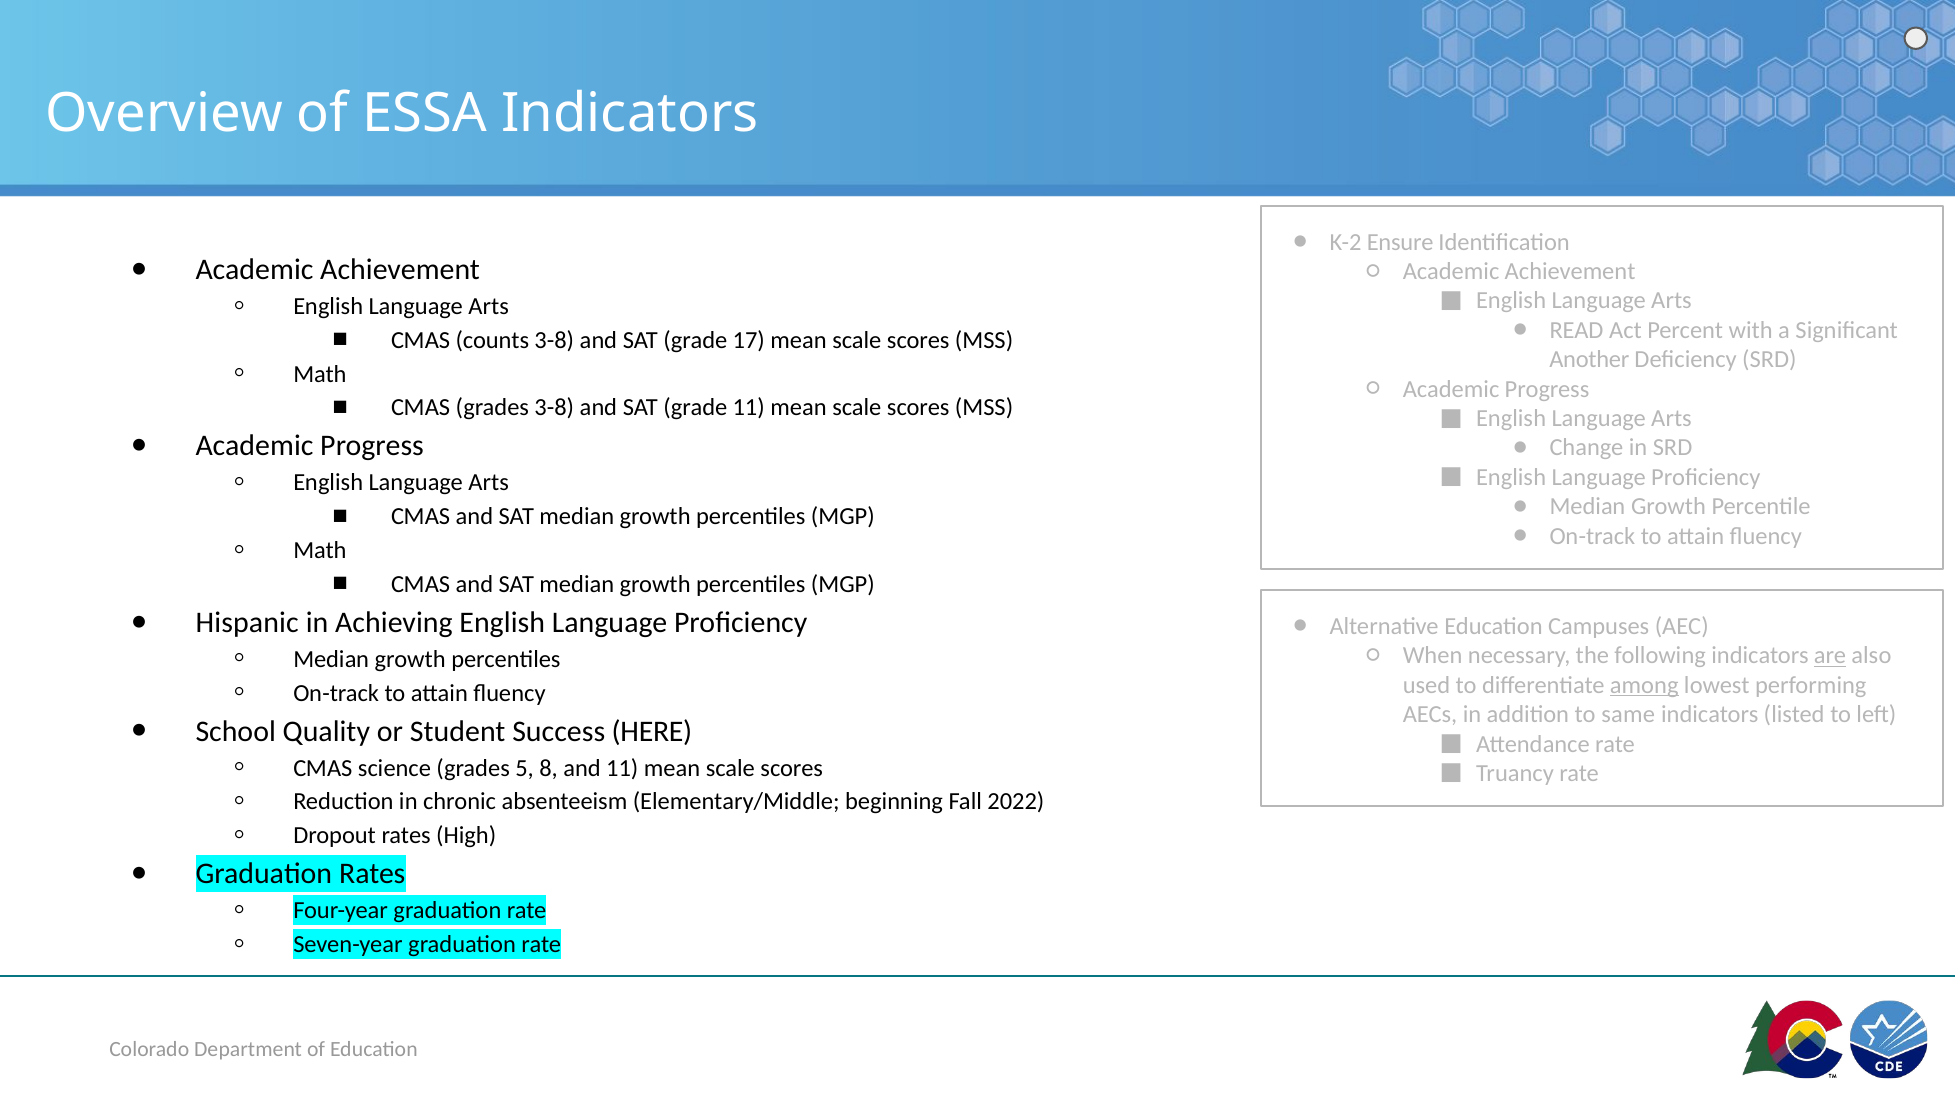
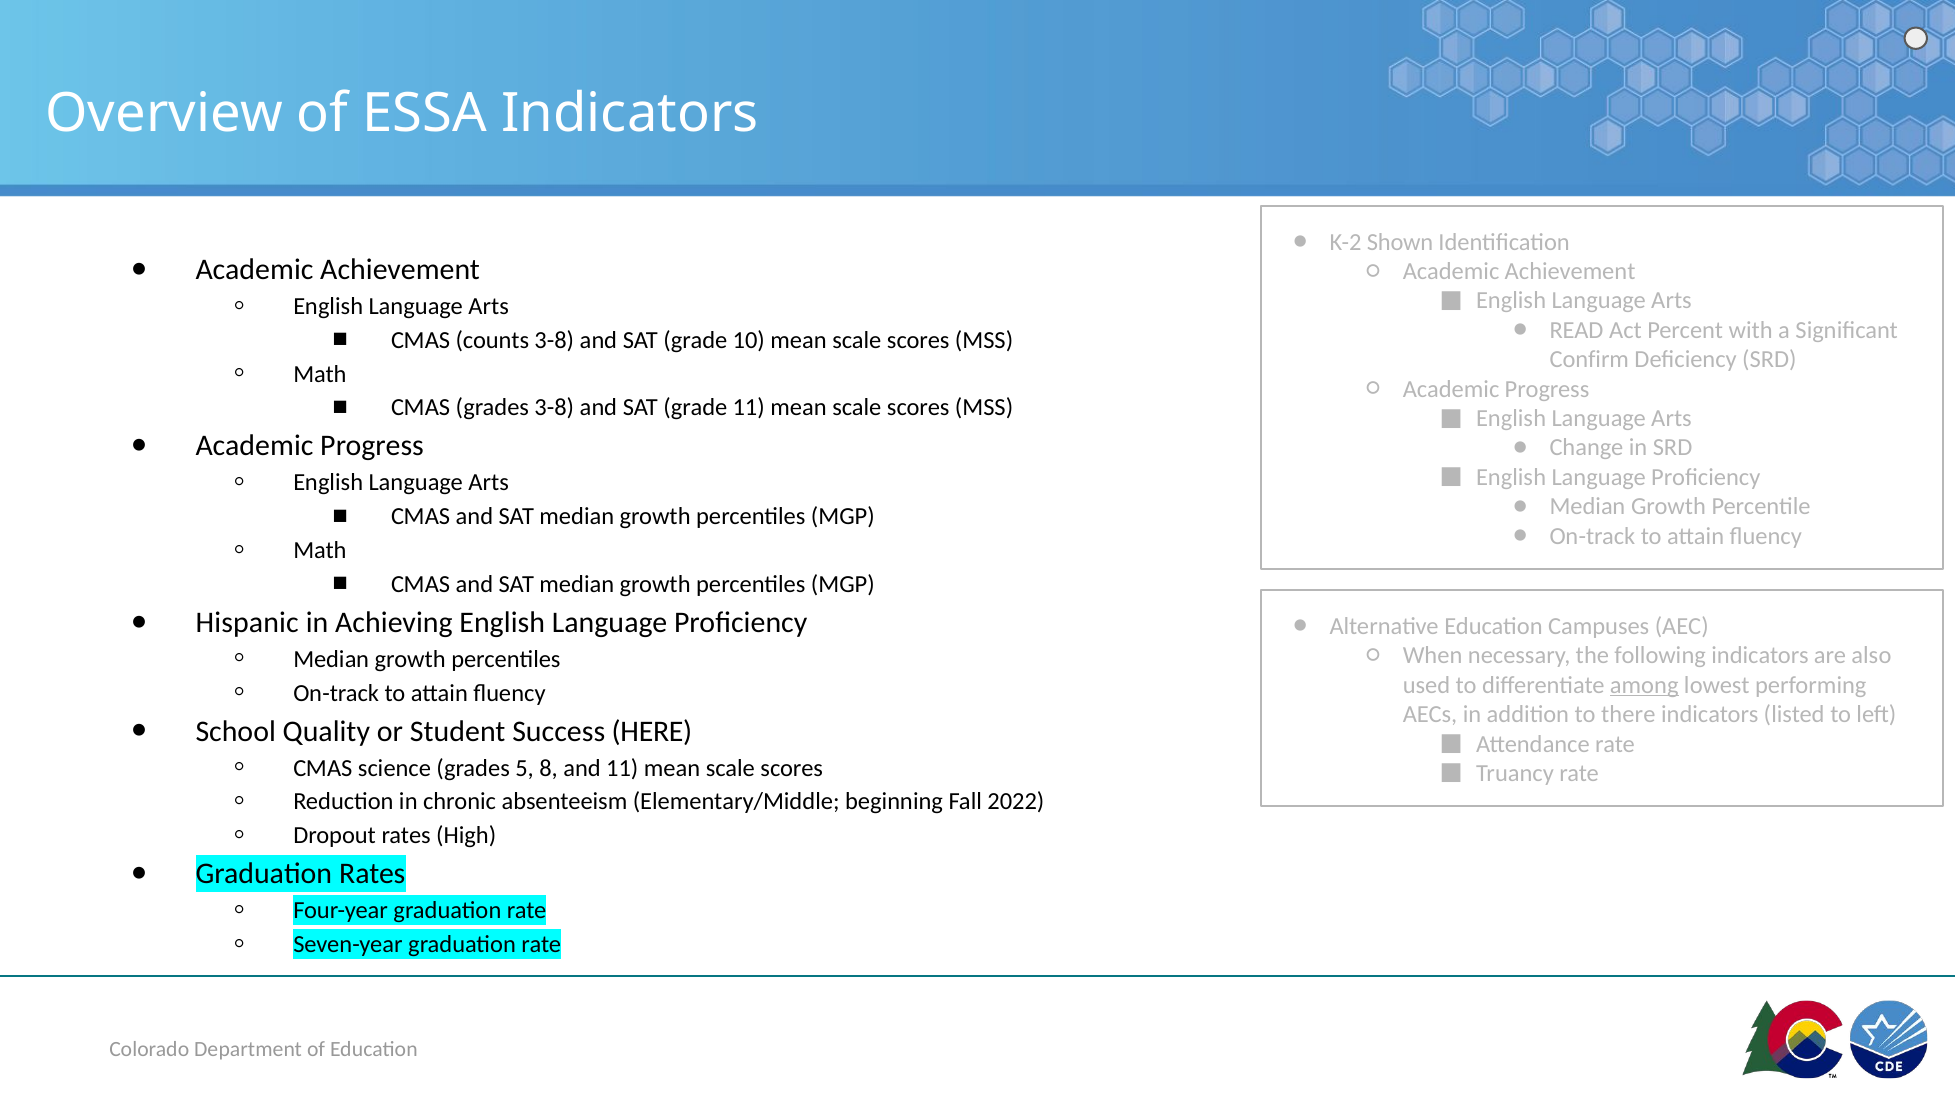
Ensure: Ensure -> Shown
17: 17 -> 10
Another: Another -> Confirm
are underline: present -> none
same: same -> there
